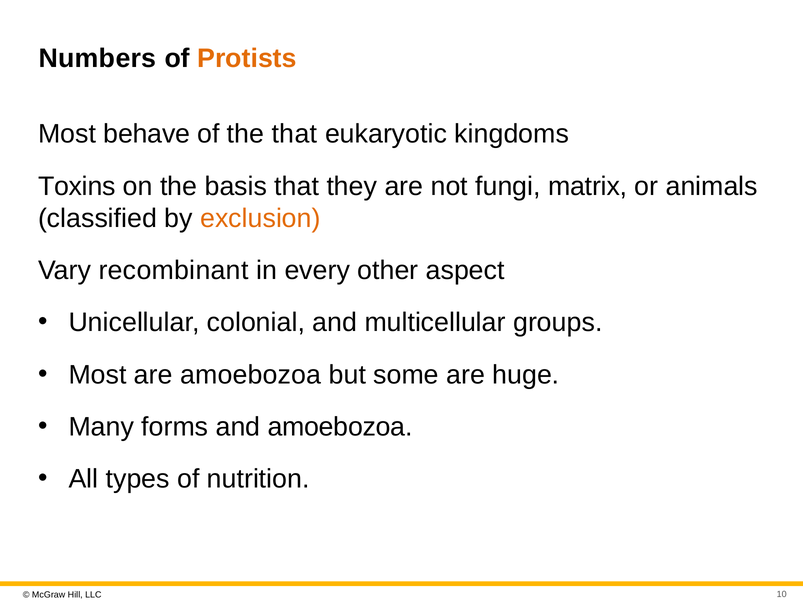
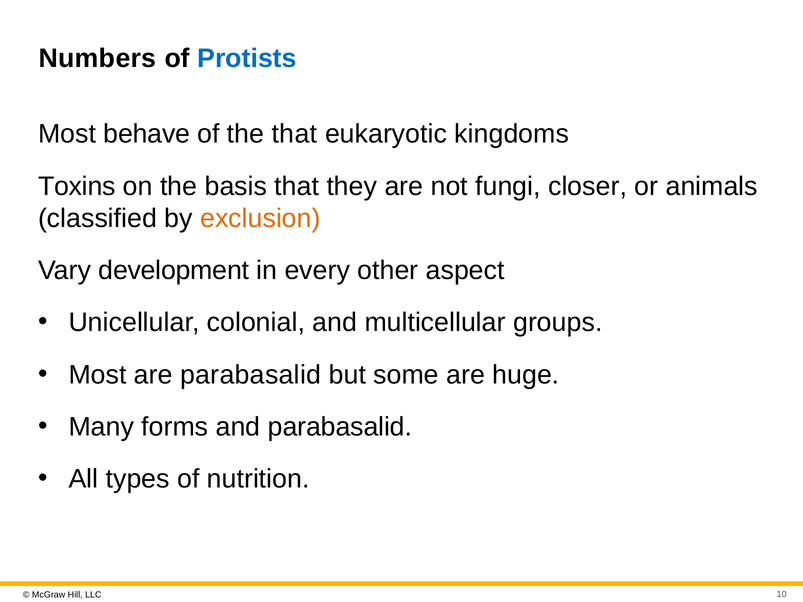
Protists colour: orange -> blue
matrix: matrix -> closer
recombinant: recombinant -> development
are amoebozoa: amoebozoa -> parabasalid
and amoebozoa: amoebozoa -> parabasalid
